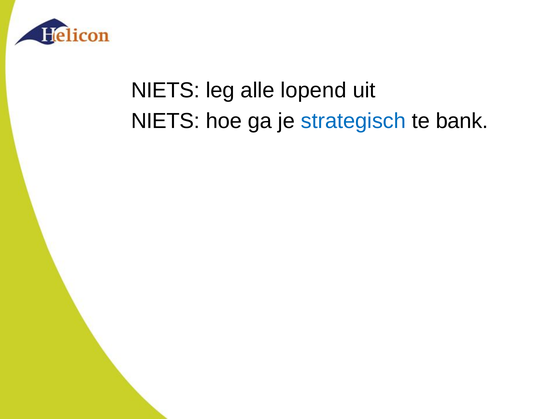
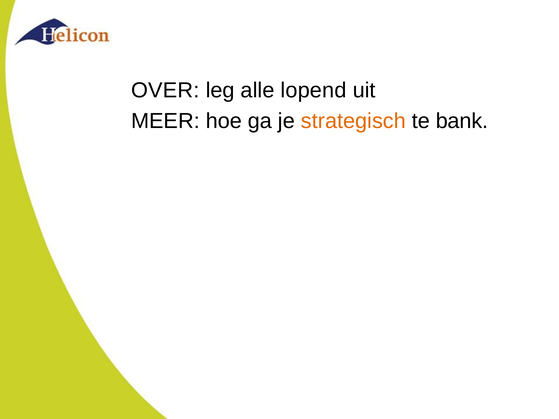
NIETS at (165, 91): NIETS -> OVER
NIETS at (165, 121): NIETS -> MEER
strategisch colour: blue -> orange
